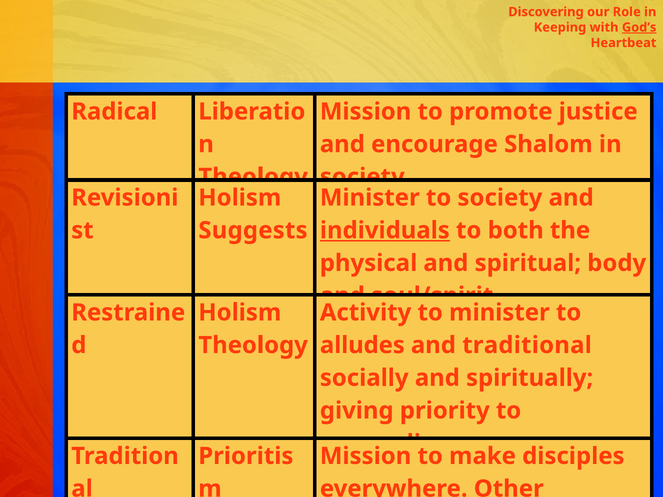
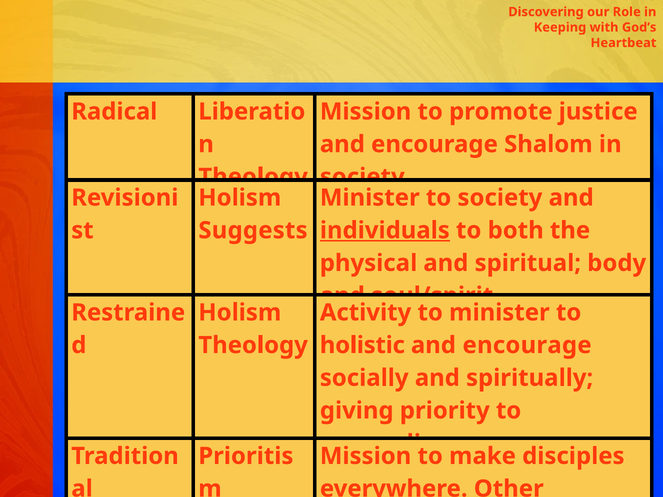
God’s underline: present -> none
alludes: alludes -> holistic
traditional at (527, 345): traditional -> encourage
